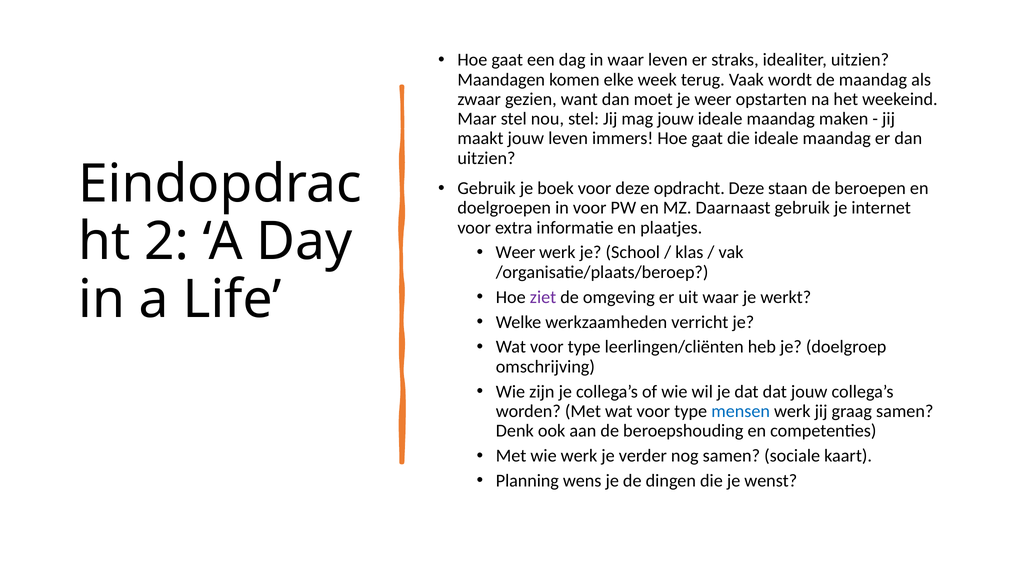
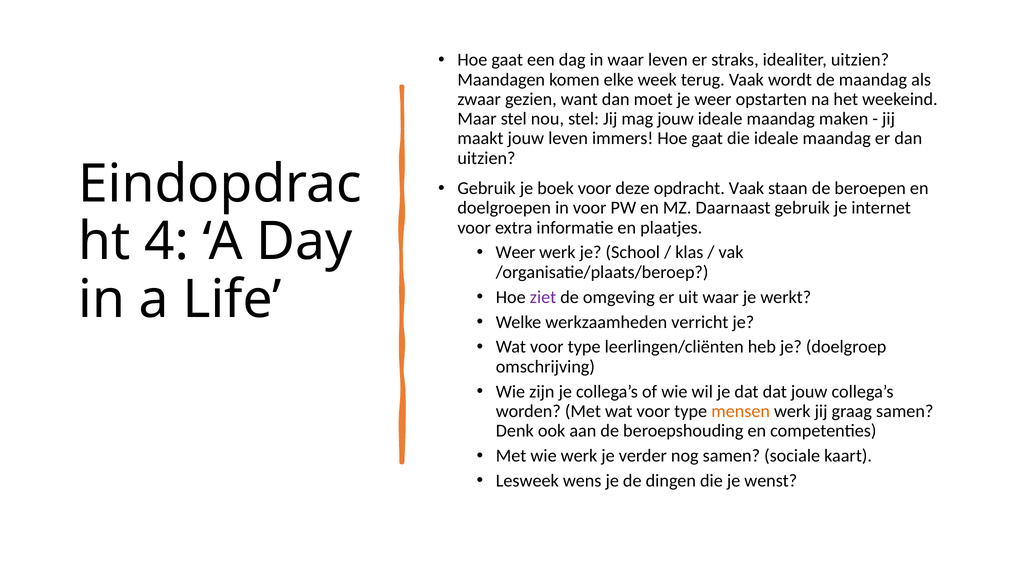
opdracht Deze: Deze -> Vaak
2: 2 -> 4
mensen colour: blue -> orange
Planning: Planning -> Lesweek
